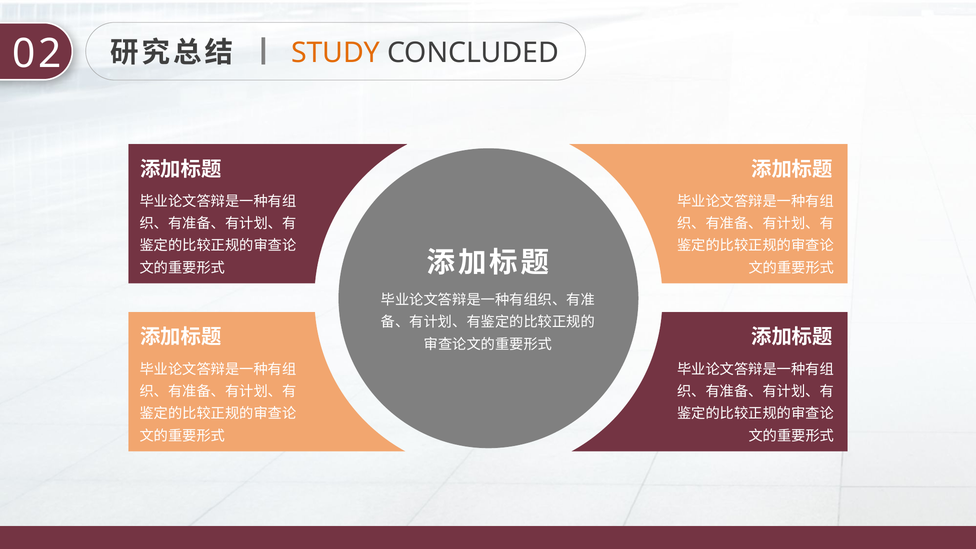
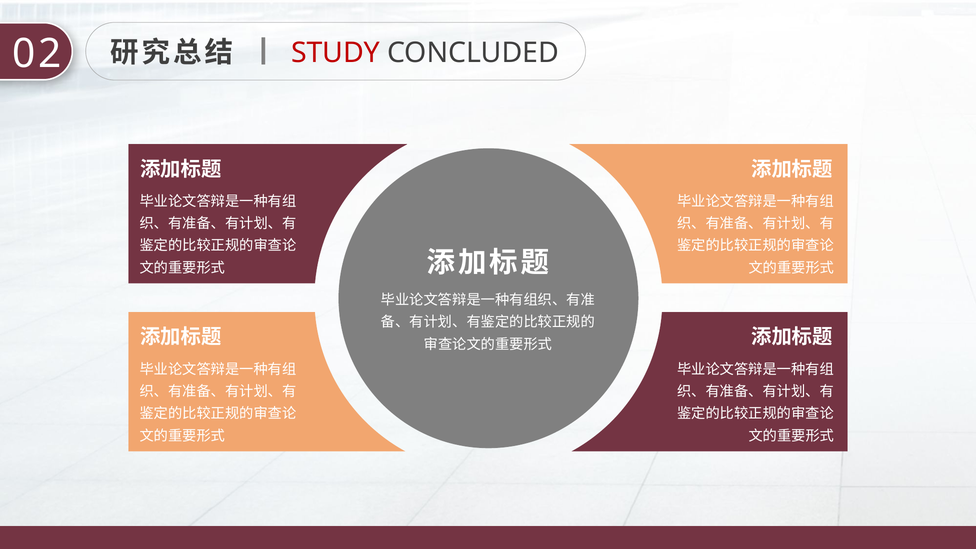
STUDY colour: orange -> red
